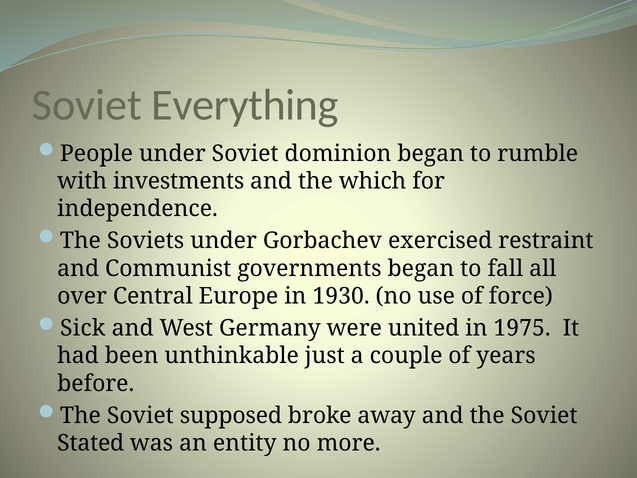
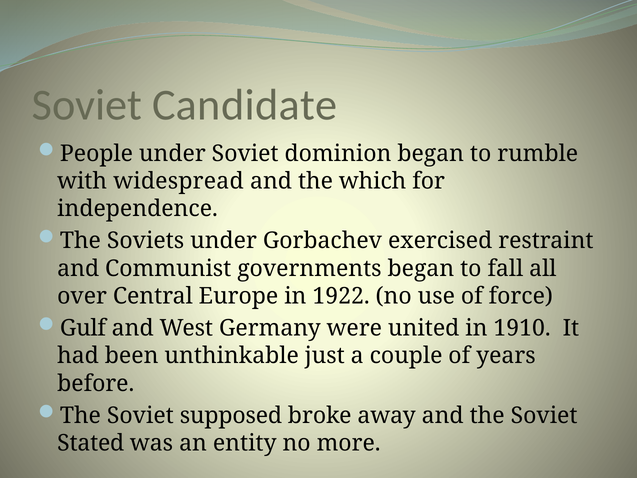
Everything: Everything -> Candidate
investments: investments -> widespread
1930: 1930 -> 1922
Sick: Sick -> Gulf
1975: 1975 -> 1910
